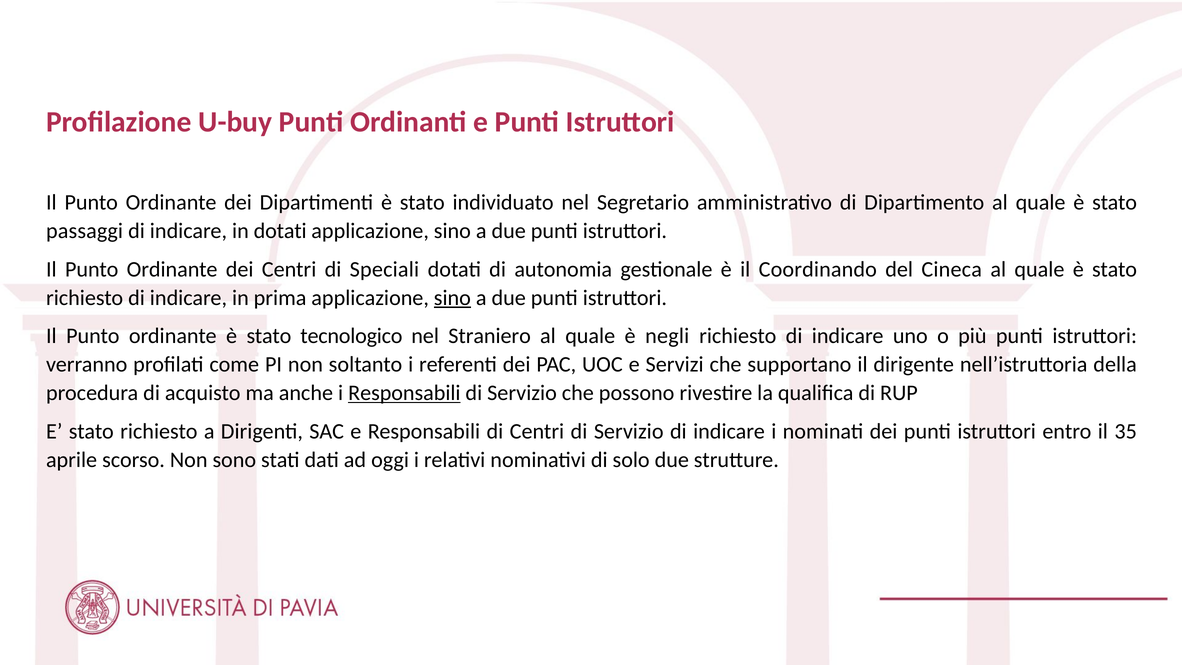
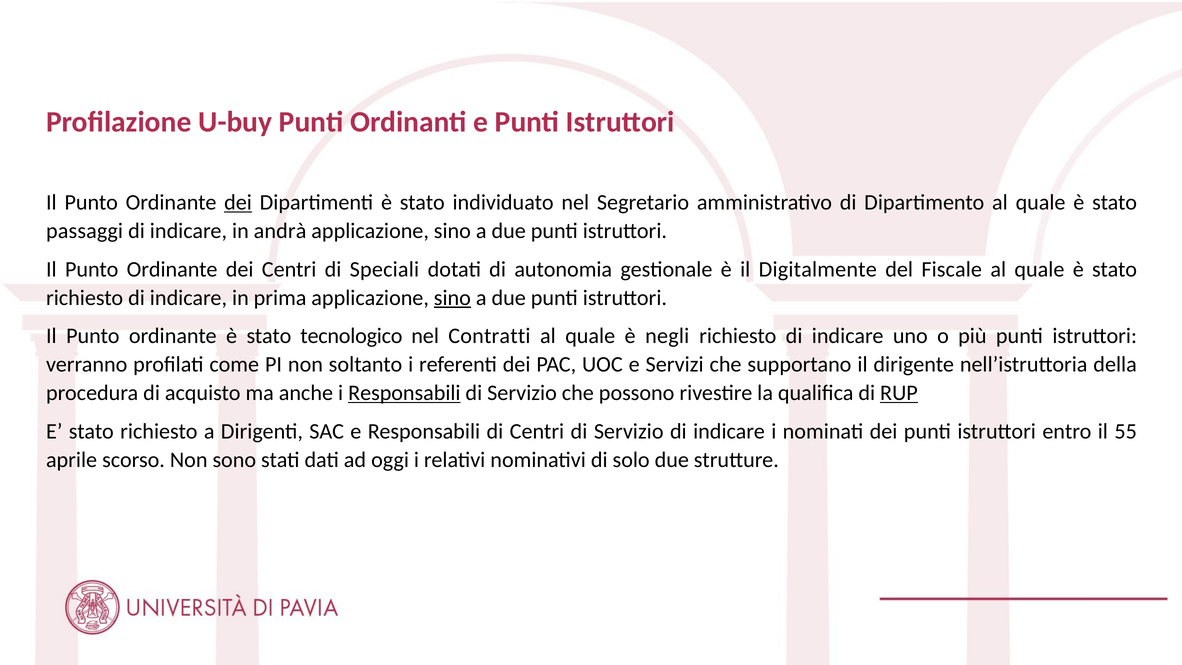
dei at (238, 203) underline: none -> present
in dotati: dotati -> andrà
Coordinando: Coordinando -> Digitalmente
Cineca: Cineca -> Fiscale
Straniero: Straniero -> Contratti
RUP underline: none -> present
35: 35 -> 55
